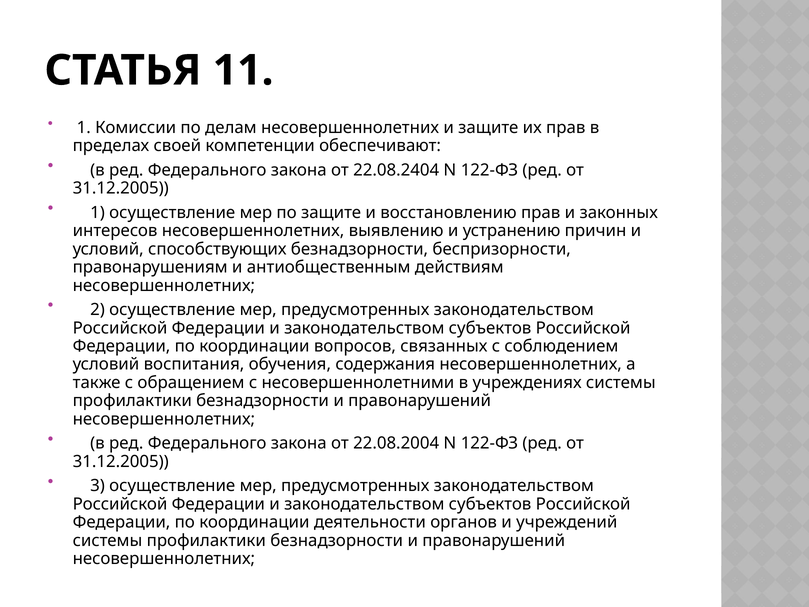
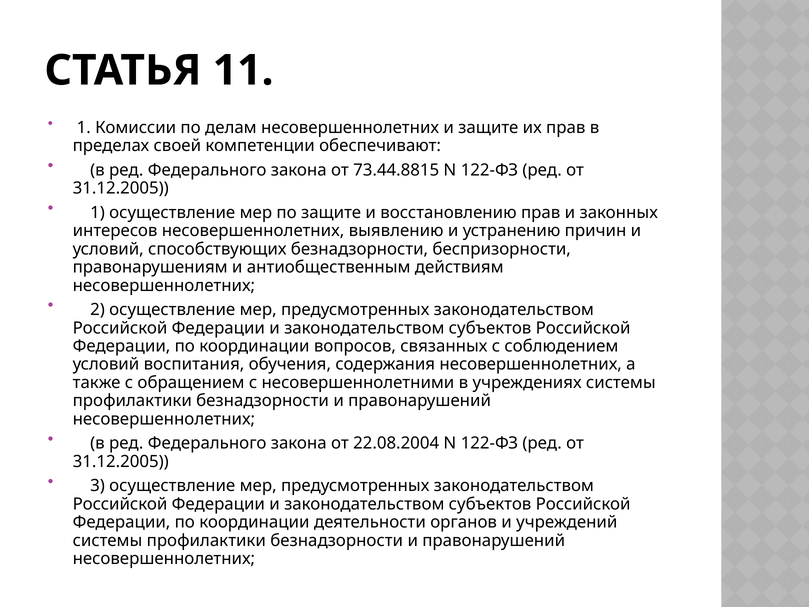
22.08.2404: 22.08.2404 -> 73.44.8815
